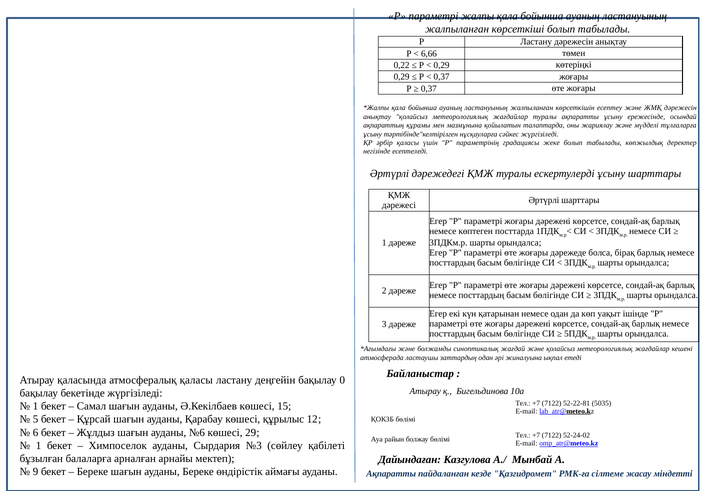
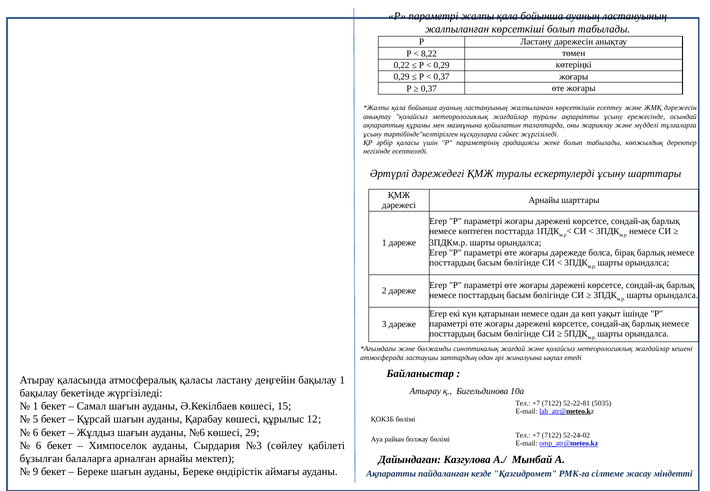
6,66: 6,66 -> 8,22
Әртүрлі at (544, 200): Әртүрлі -> Арнайы
бақылау 0: 0 -> 1
1 at (39, 446): 1 -> 6
